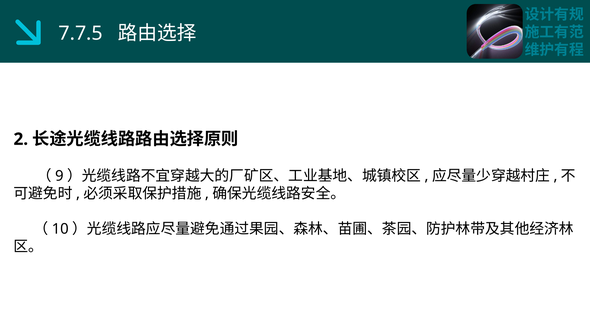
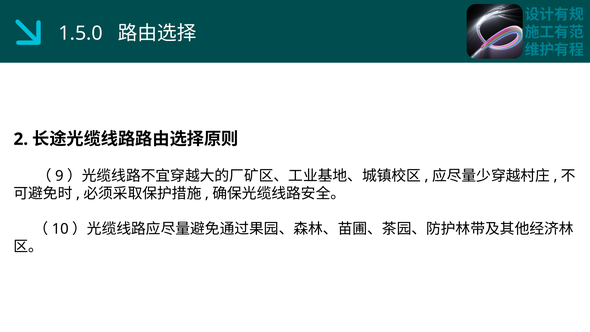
7.7.5: 7.7.5 -> 1.5.0
